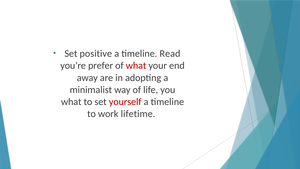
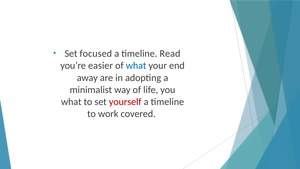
positive: positive -> focused
prefer: prefer -> easier
what at (136, 66) colour: red -> blue
lifetime: lifetime -> covered
